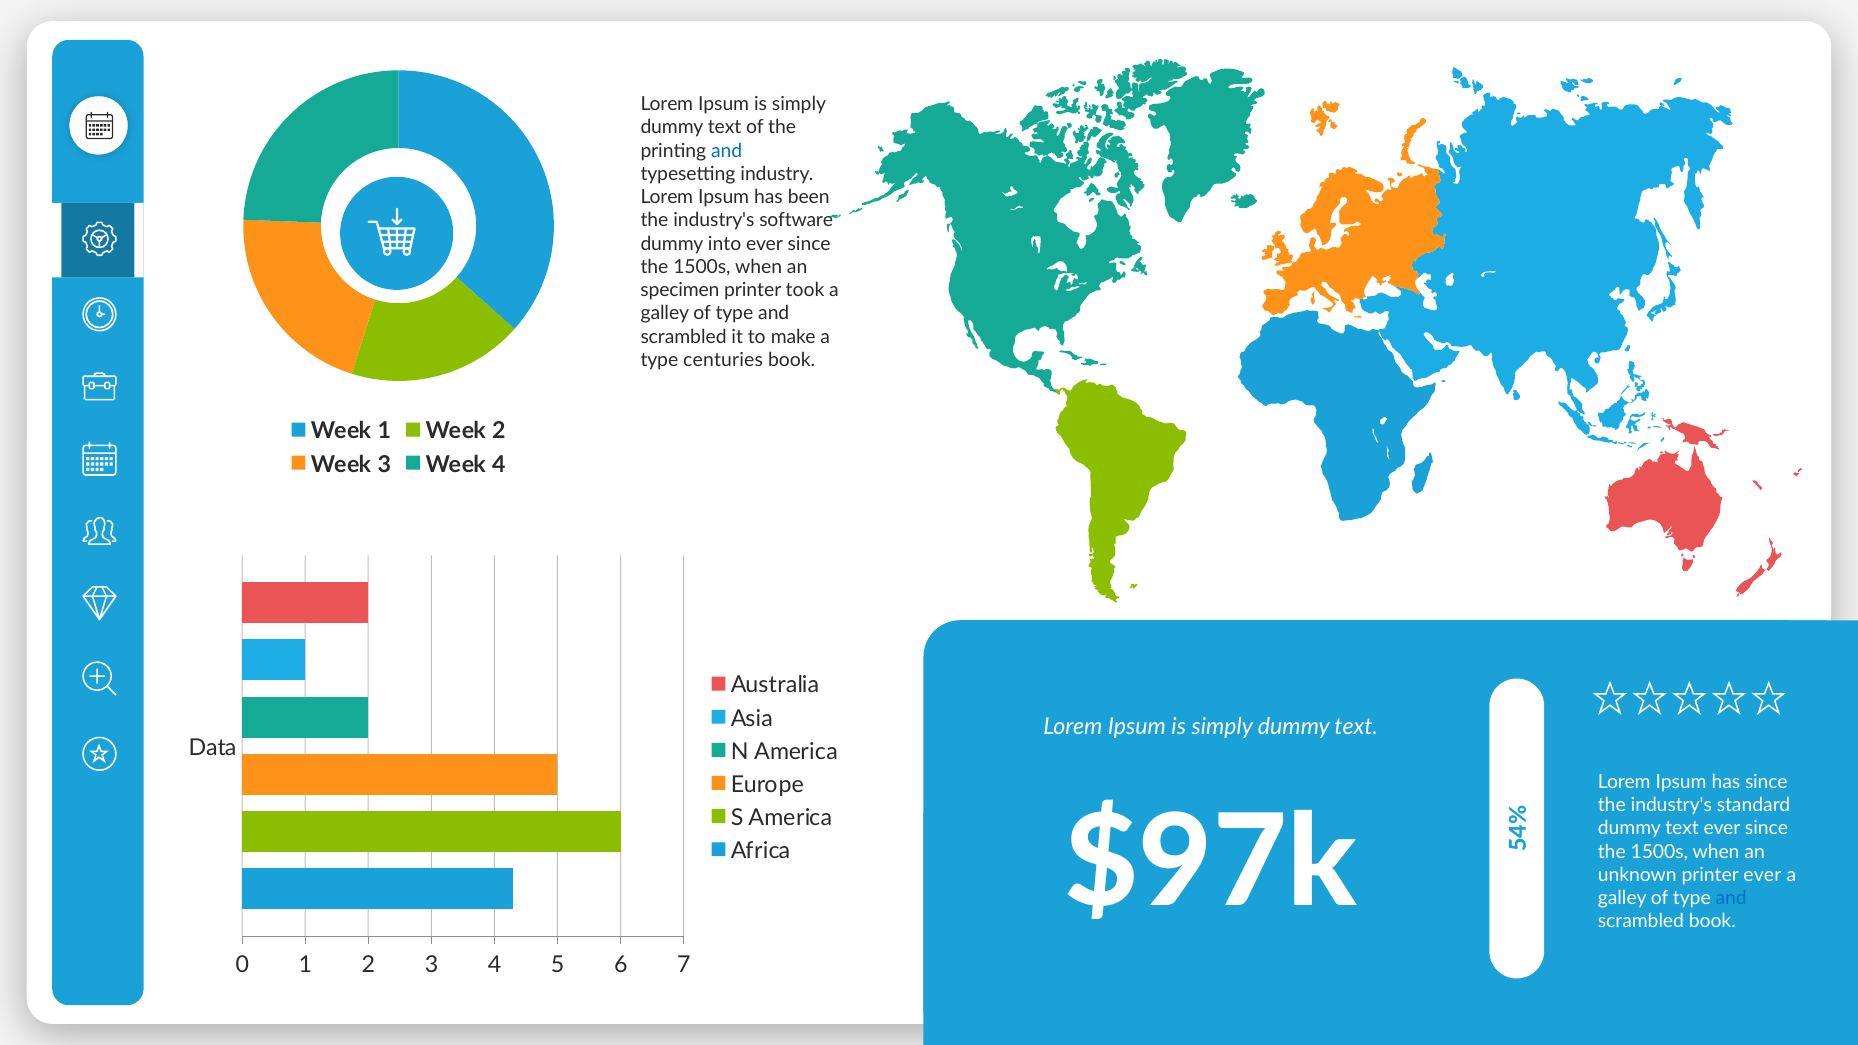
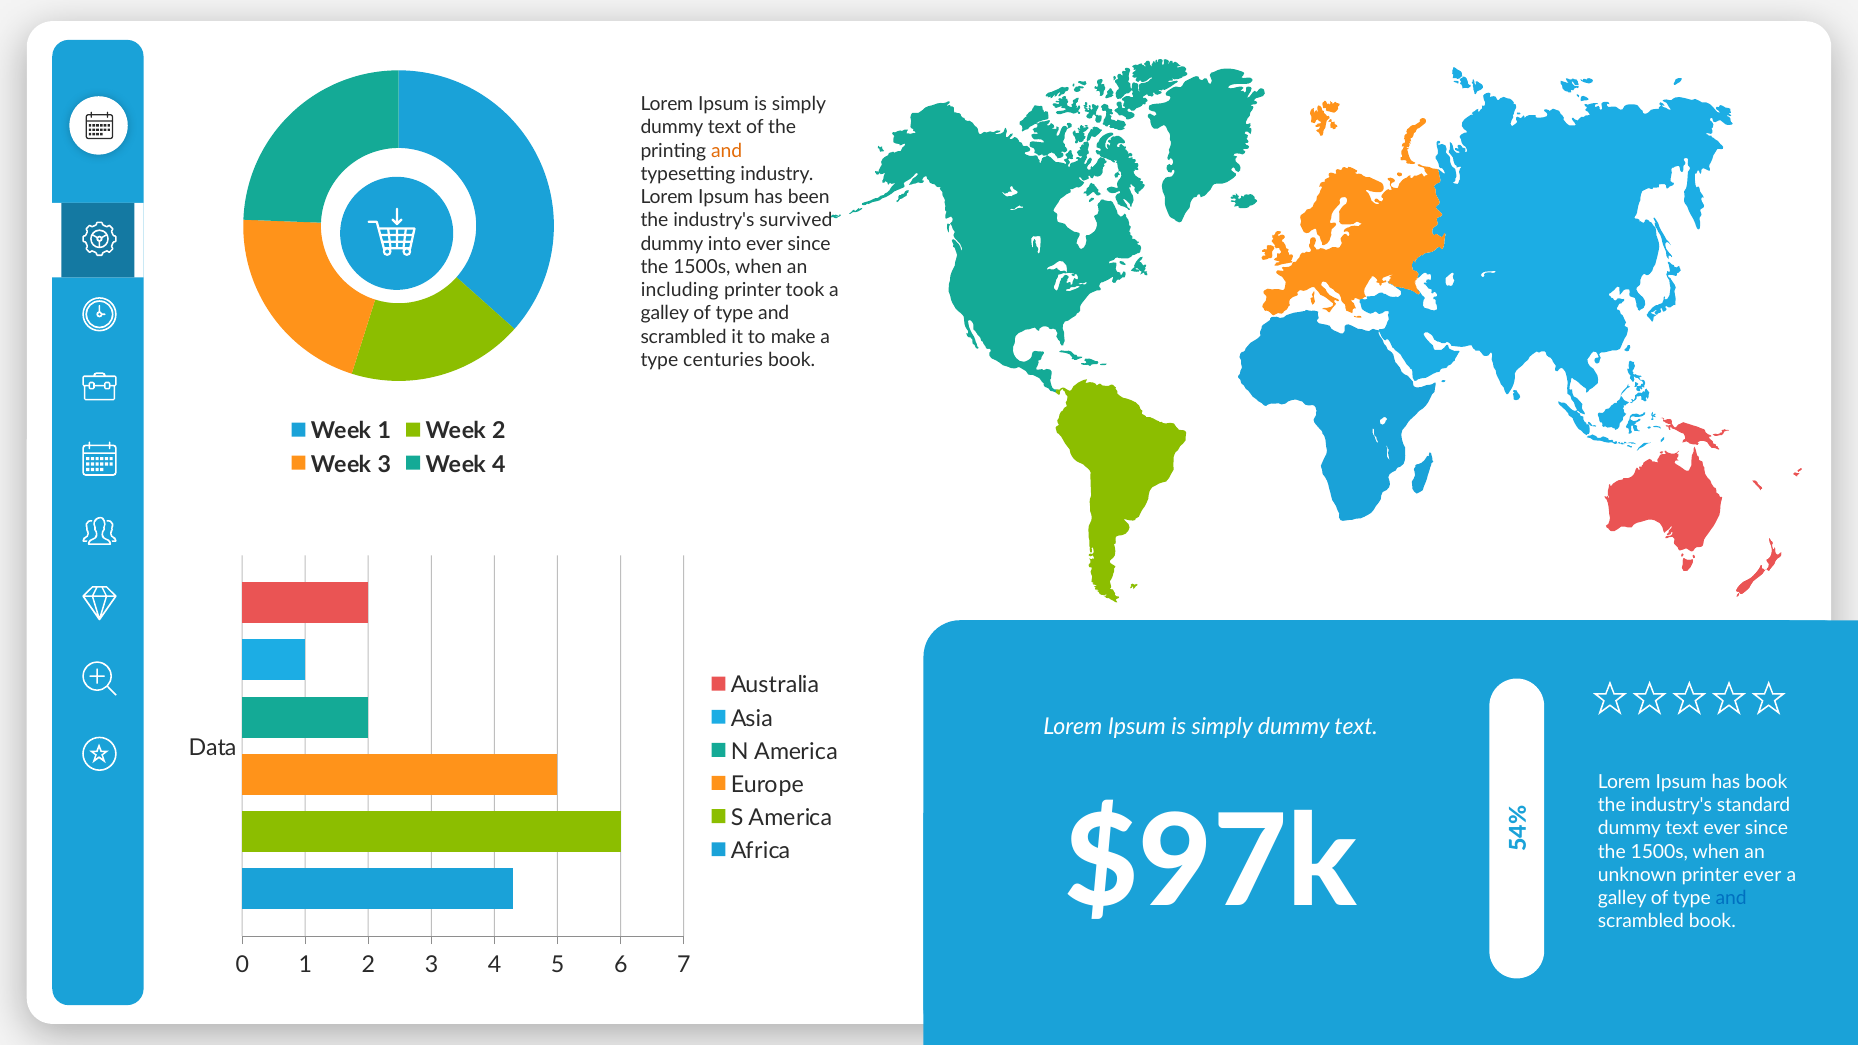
and at (727, 151) colour: blue -> orange
software: software -> survived
specimen: specimen -> including
has since: since -> book
